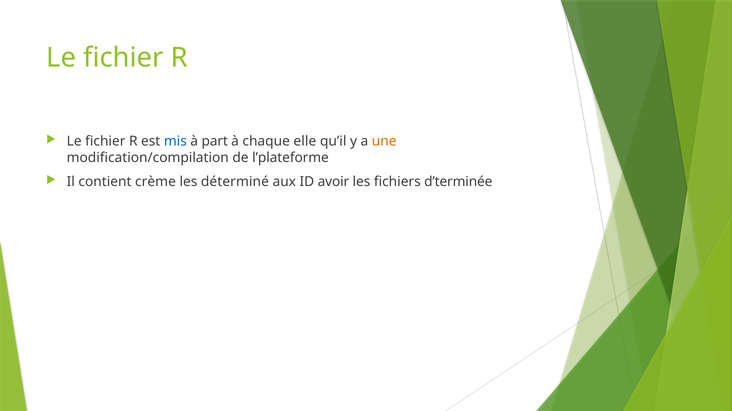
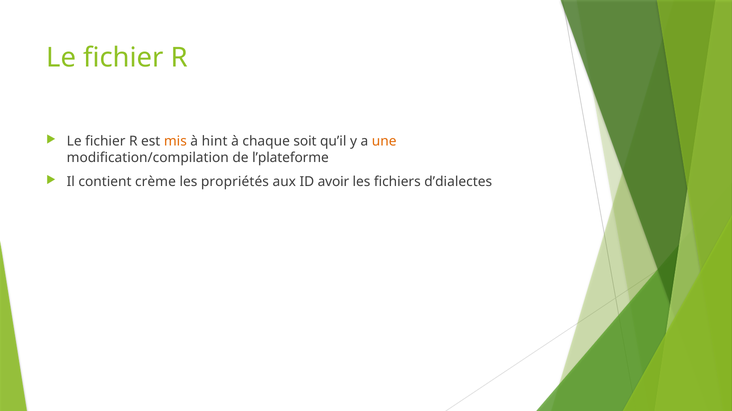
mis colour: blue -> orange
part: part -> hint
elle: elle -> soit
déterminé: déterminé -> propriétés
d’terminée: d’terminée -> d’dialectes
